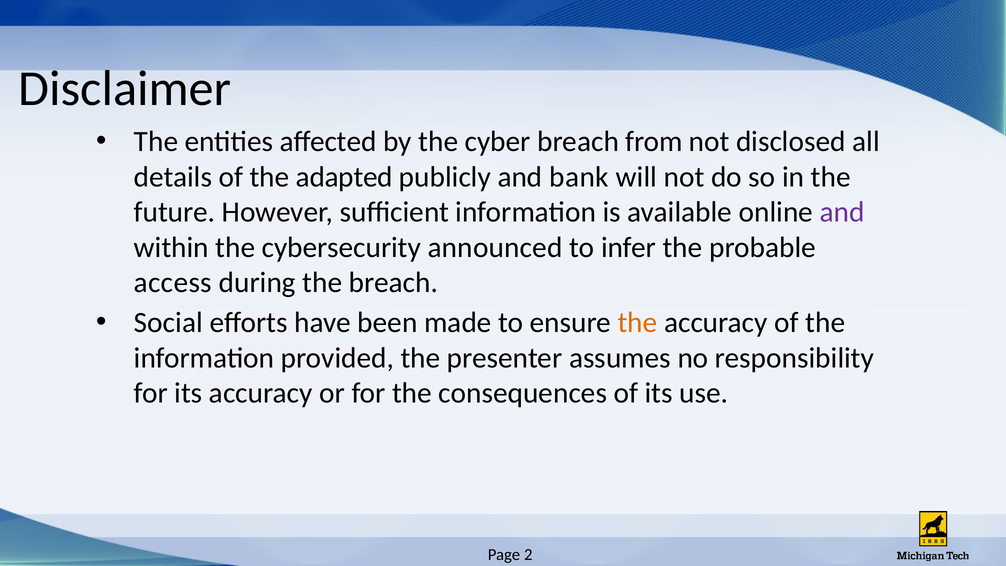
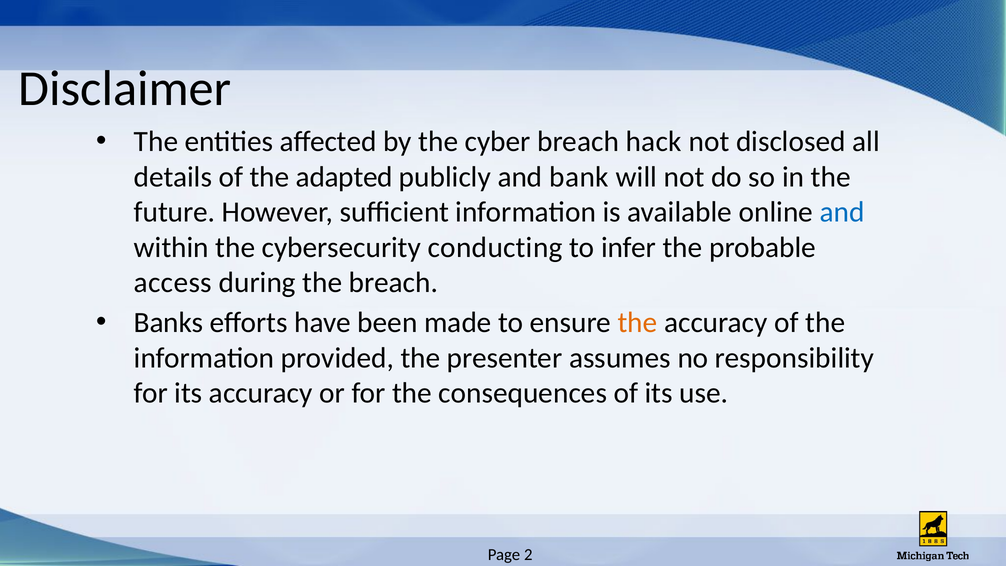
from: from -> hack
and at (842, 212) colour: purple -> blue
announced: announced -> conducting
Social: Social -> Banks
